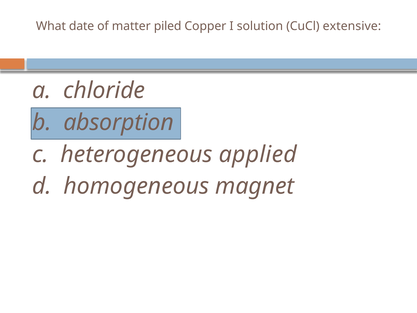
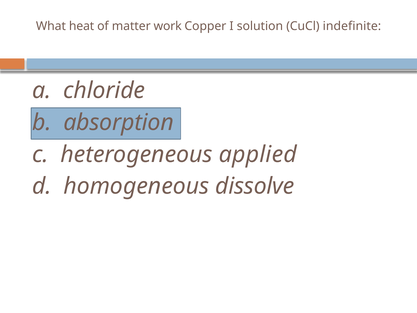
date: date -> heat
piled: piled -> work
extensive: extensive -> indefinite
magnet: magnet -> dissolve
